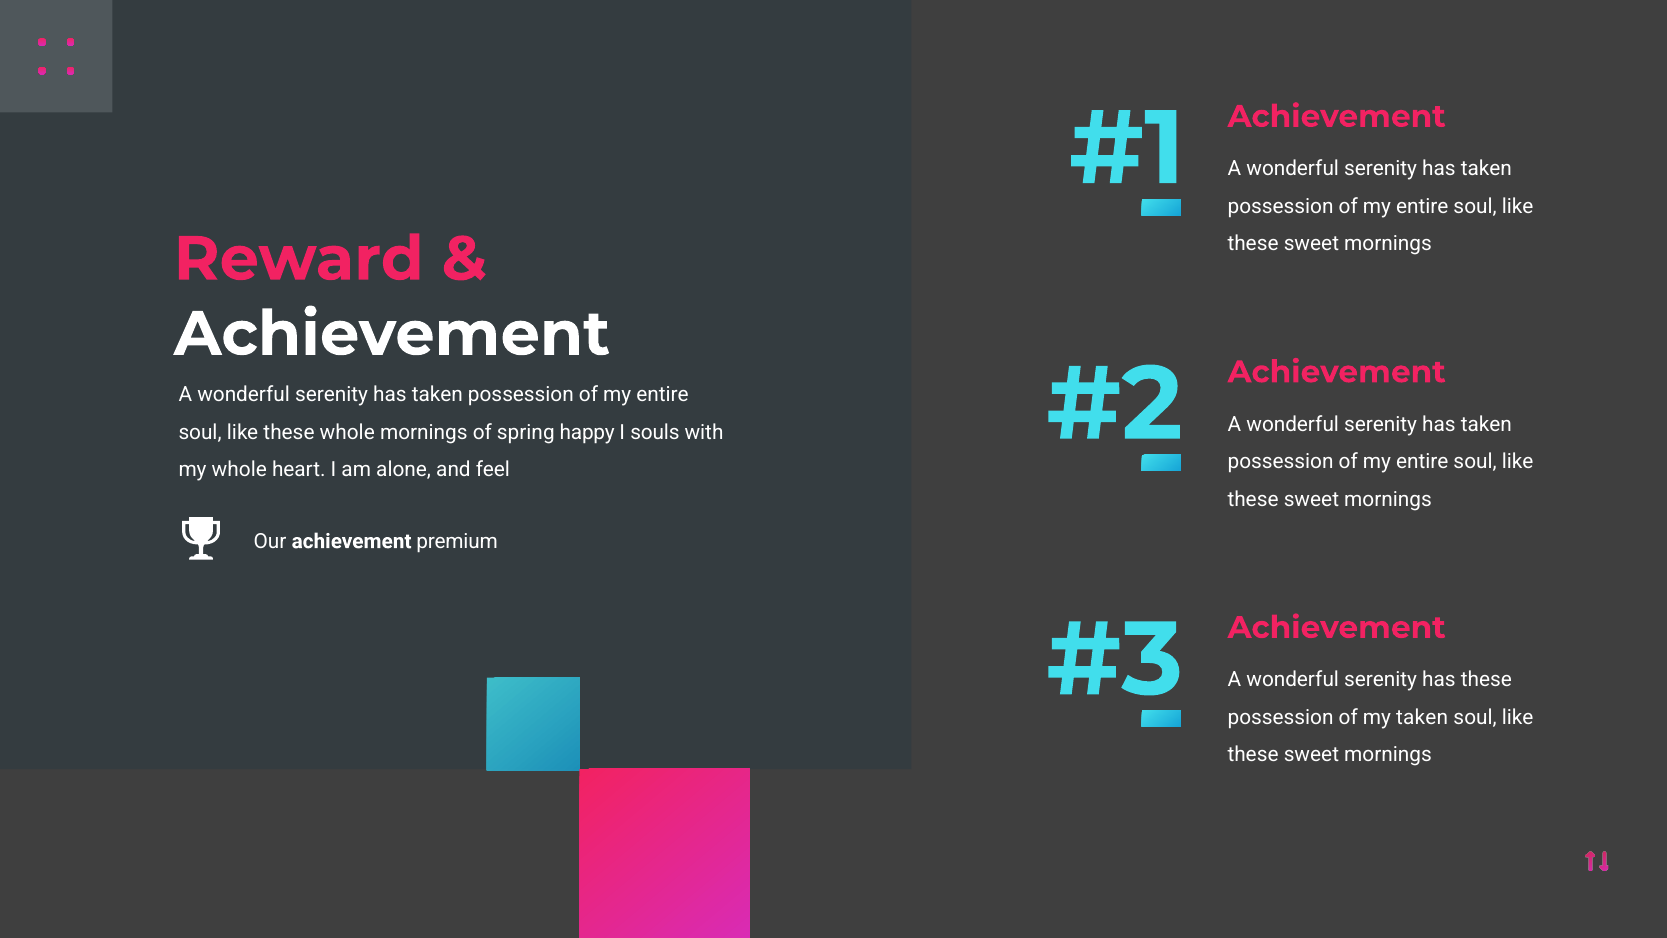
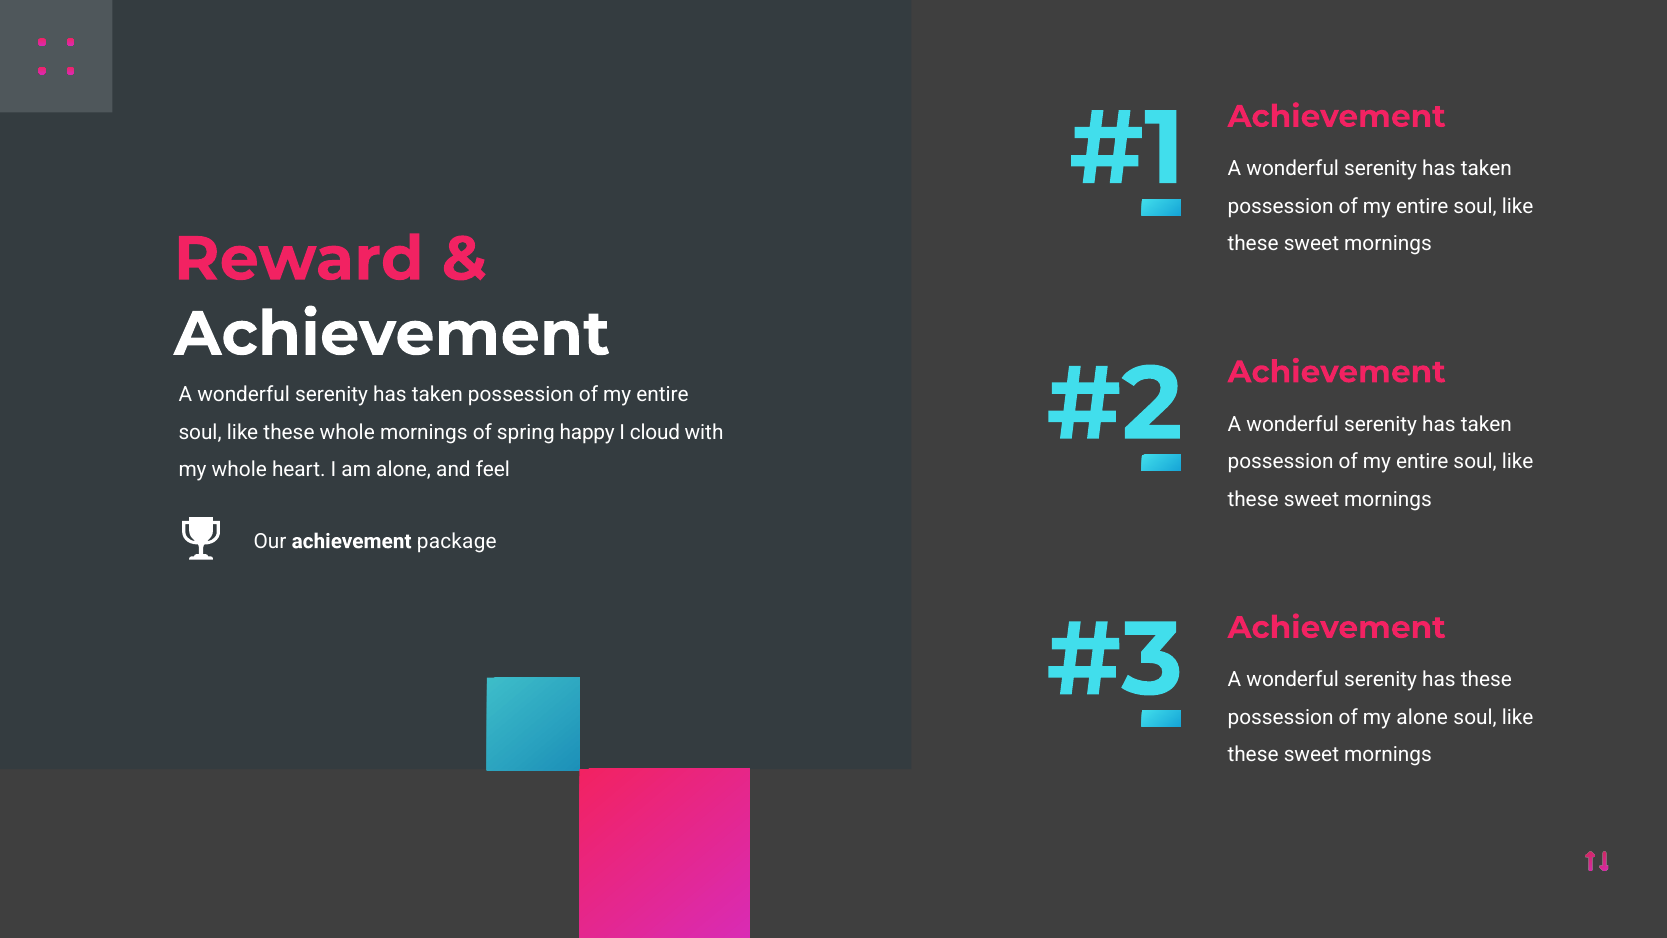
souls: souls -> cloud
premium: premium -> package
my taken: taken -> alone
